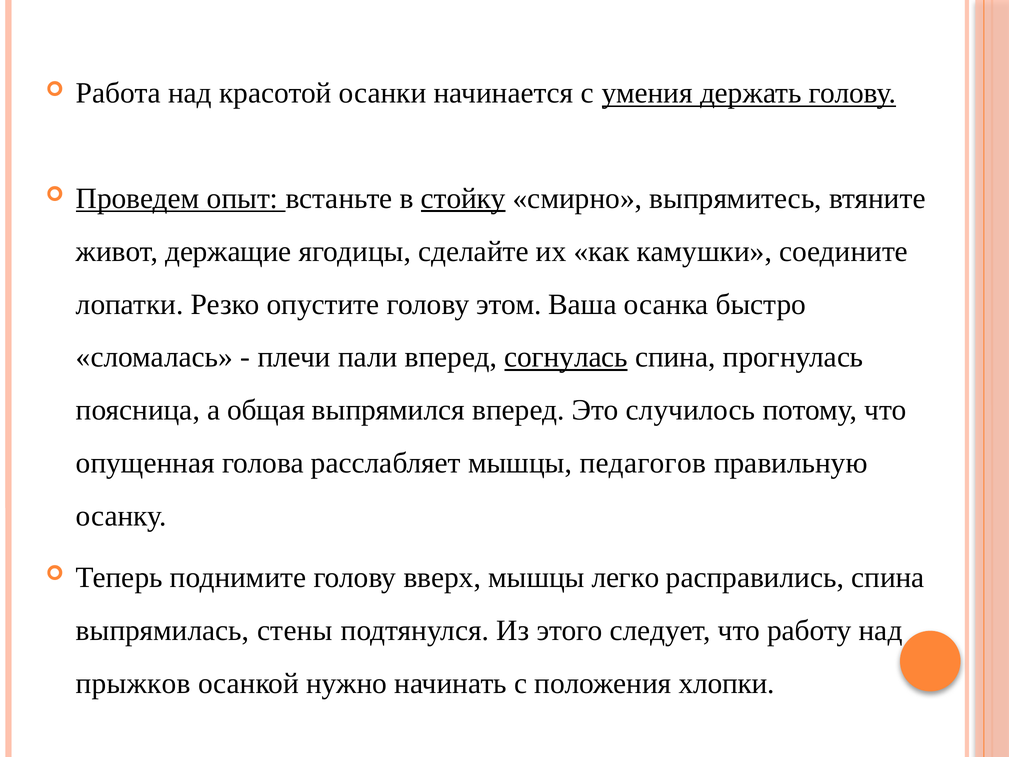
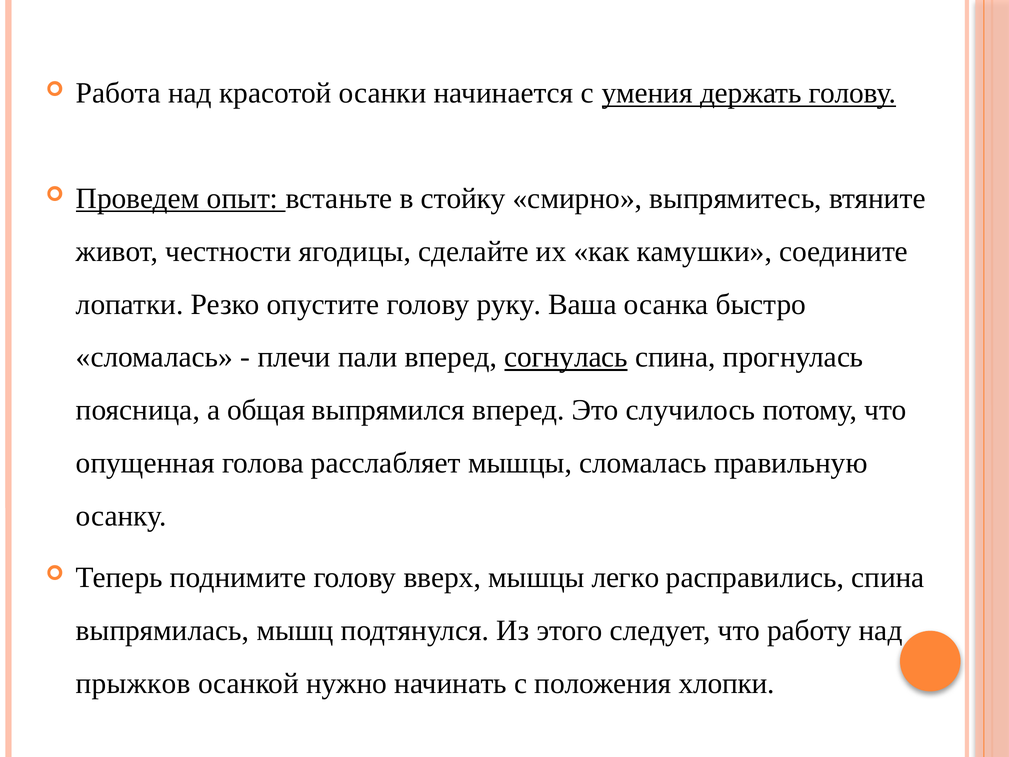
стойку underline: present -> none
держащие: держащие -> честности
этом: этом -> руку
мышцы педагогов: педагогов -> сломалась
стены: стены -> мышц
